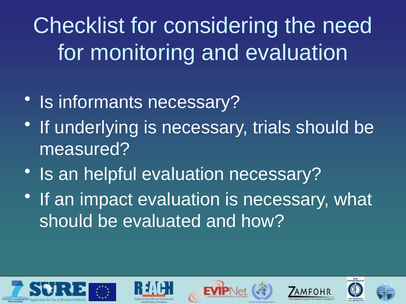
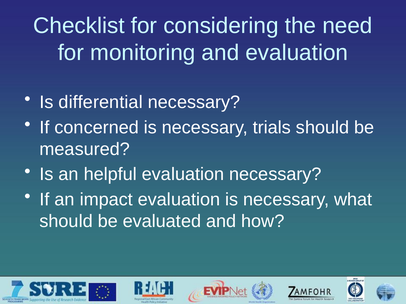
informants: informants -> differential
underlying: underlying -> concerned
